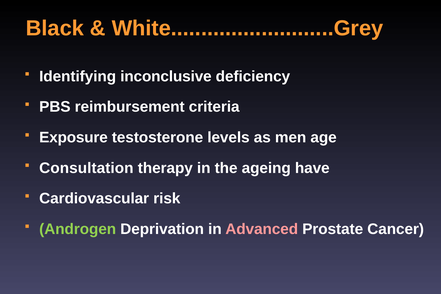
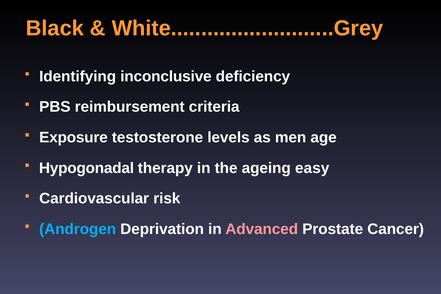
Consultation: Consultation -> Hypogonadal
have: have -> easy
Androgen colour: light green -> light blue
